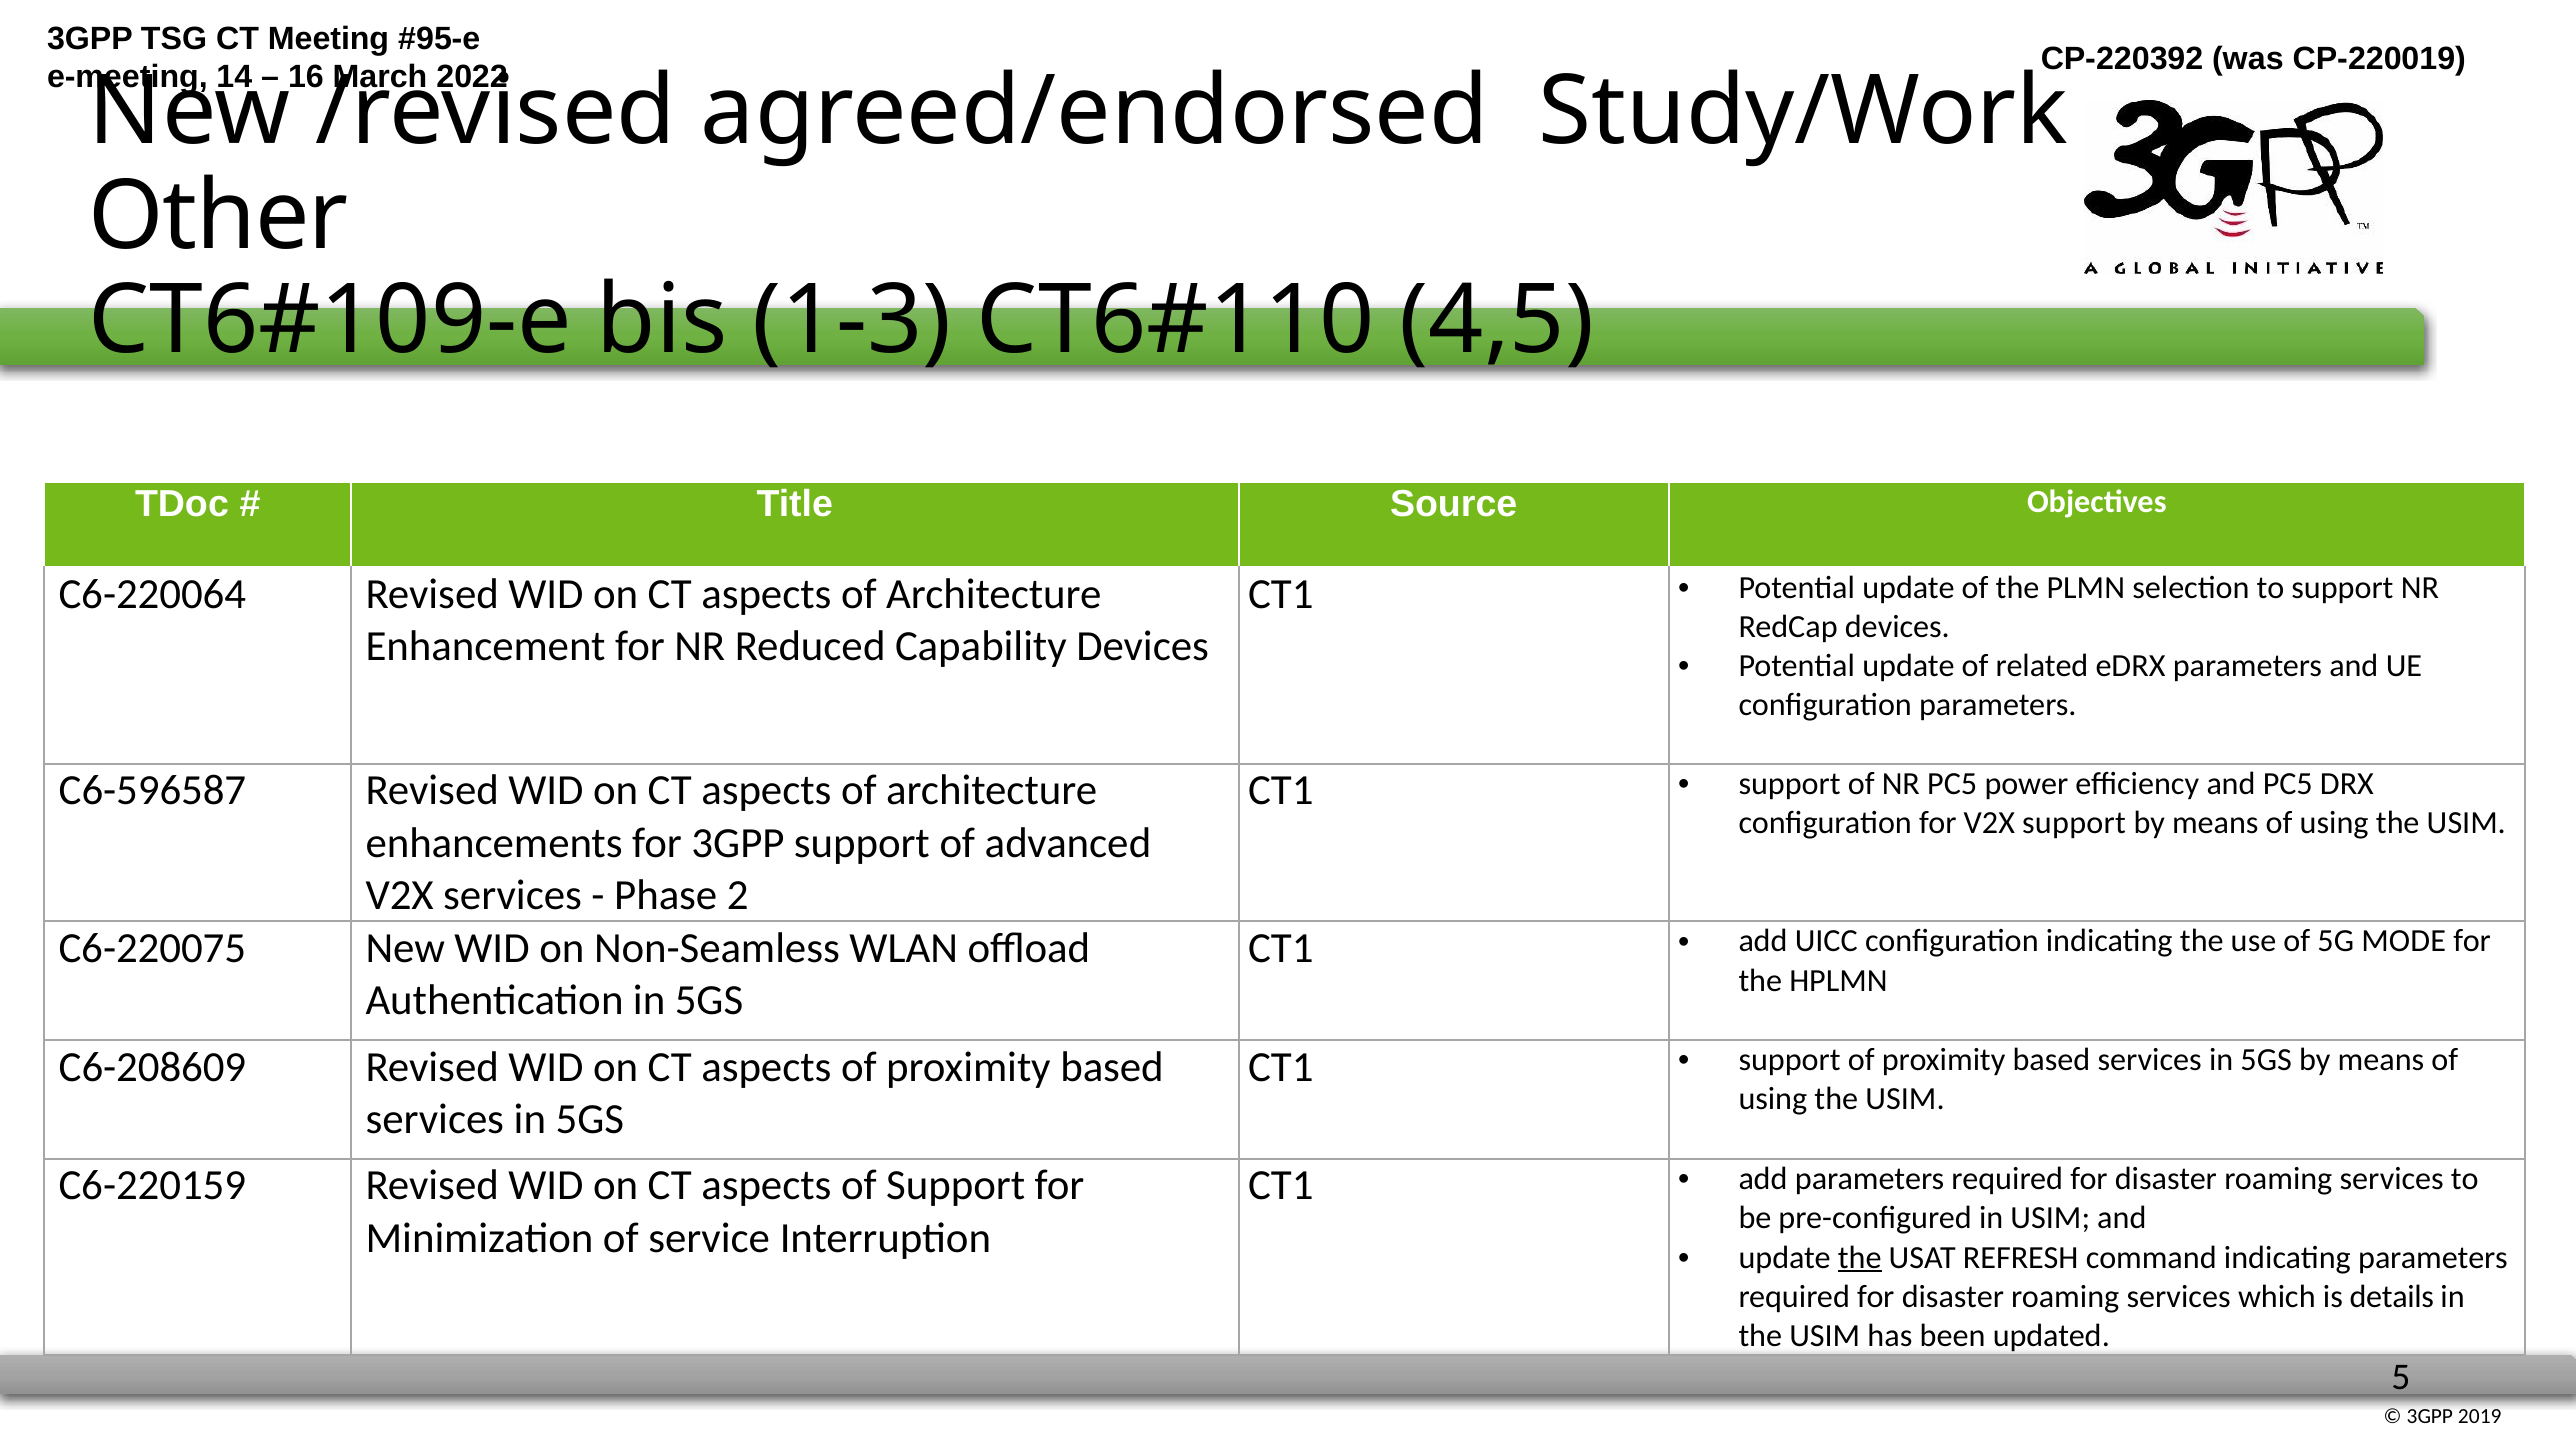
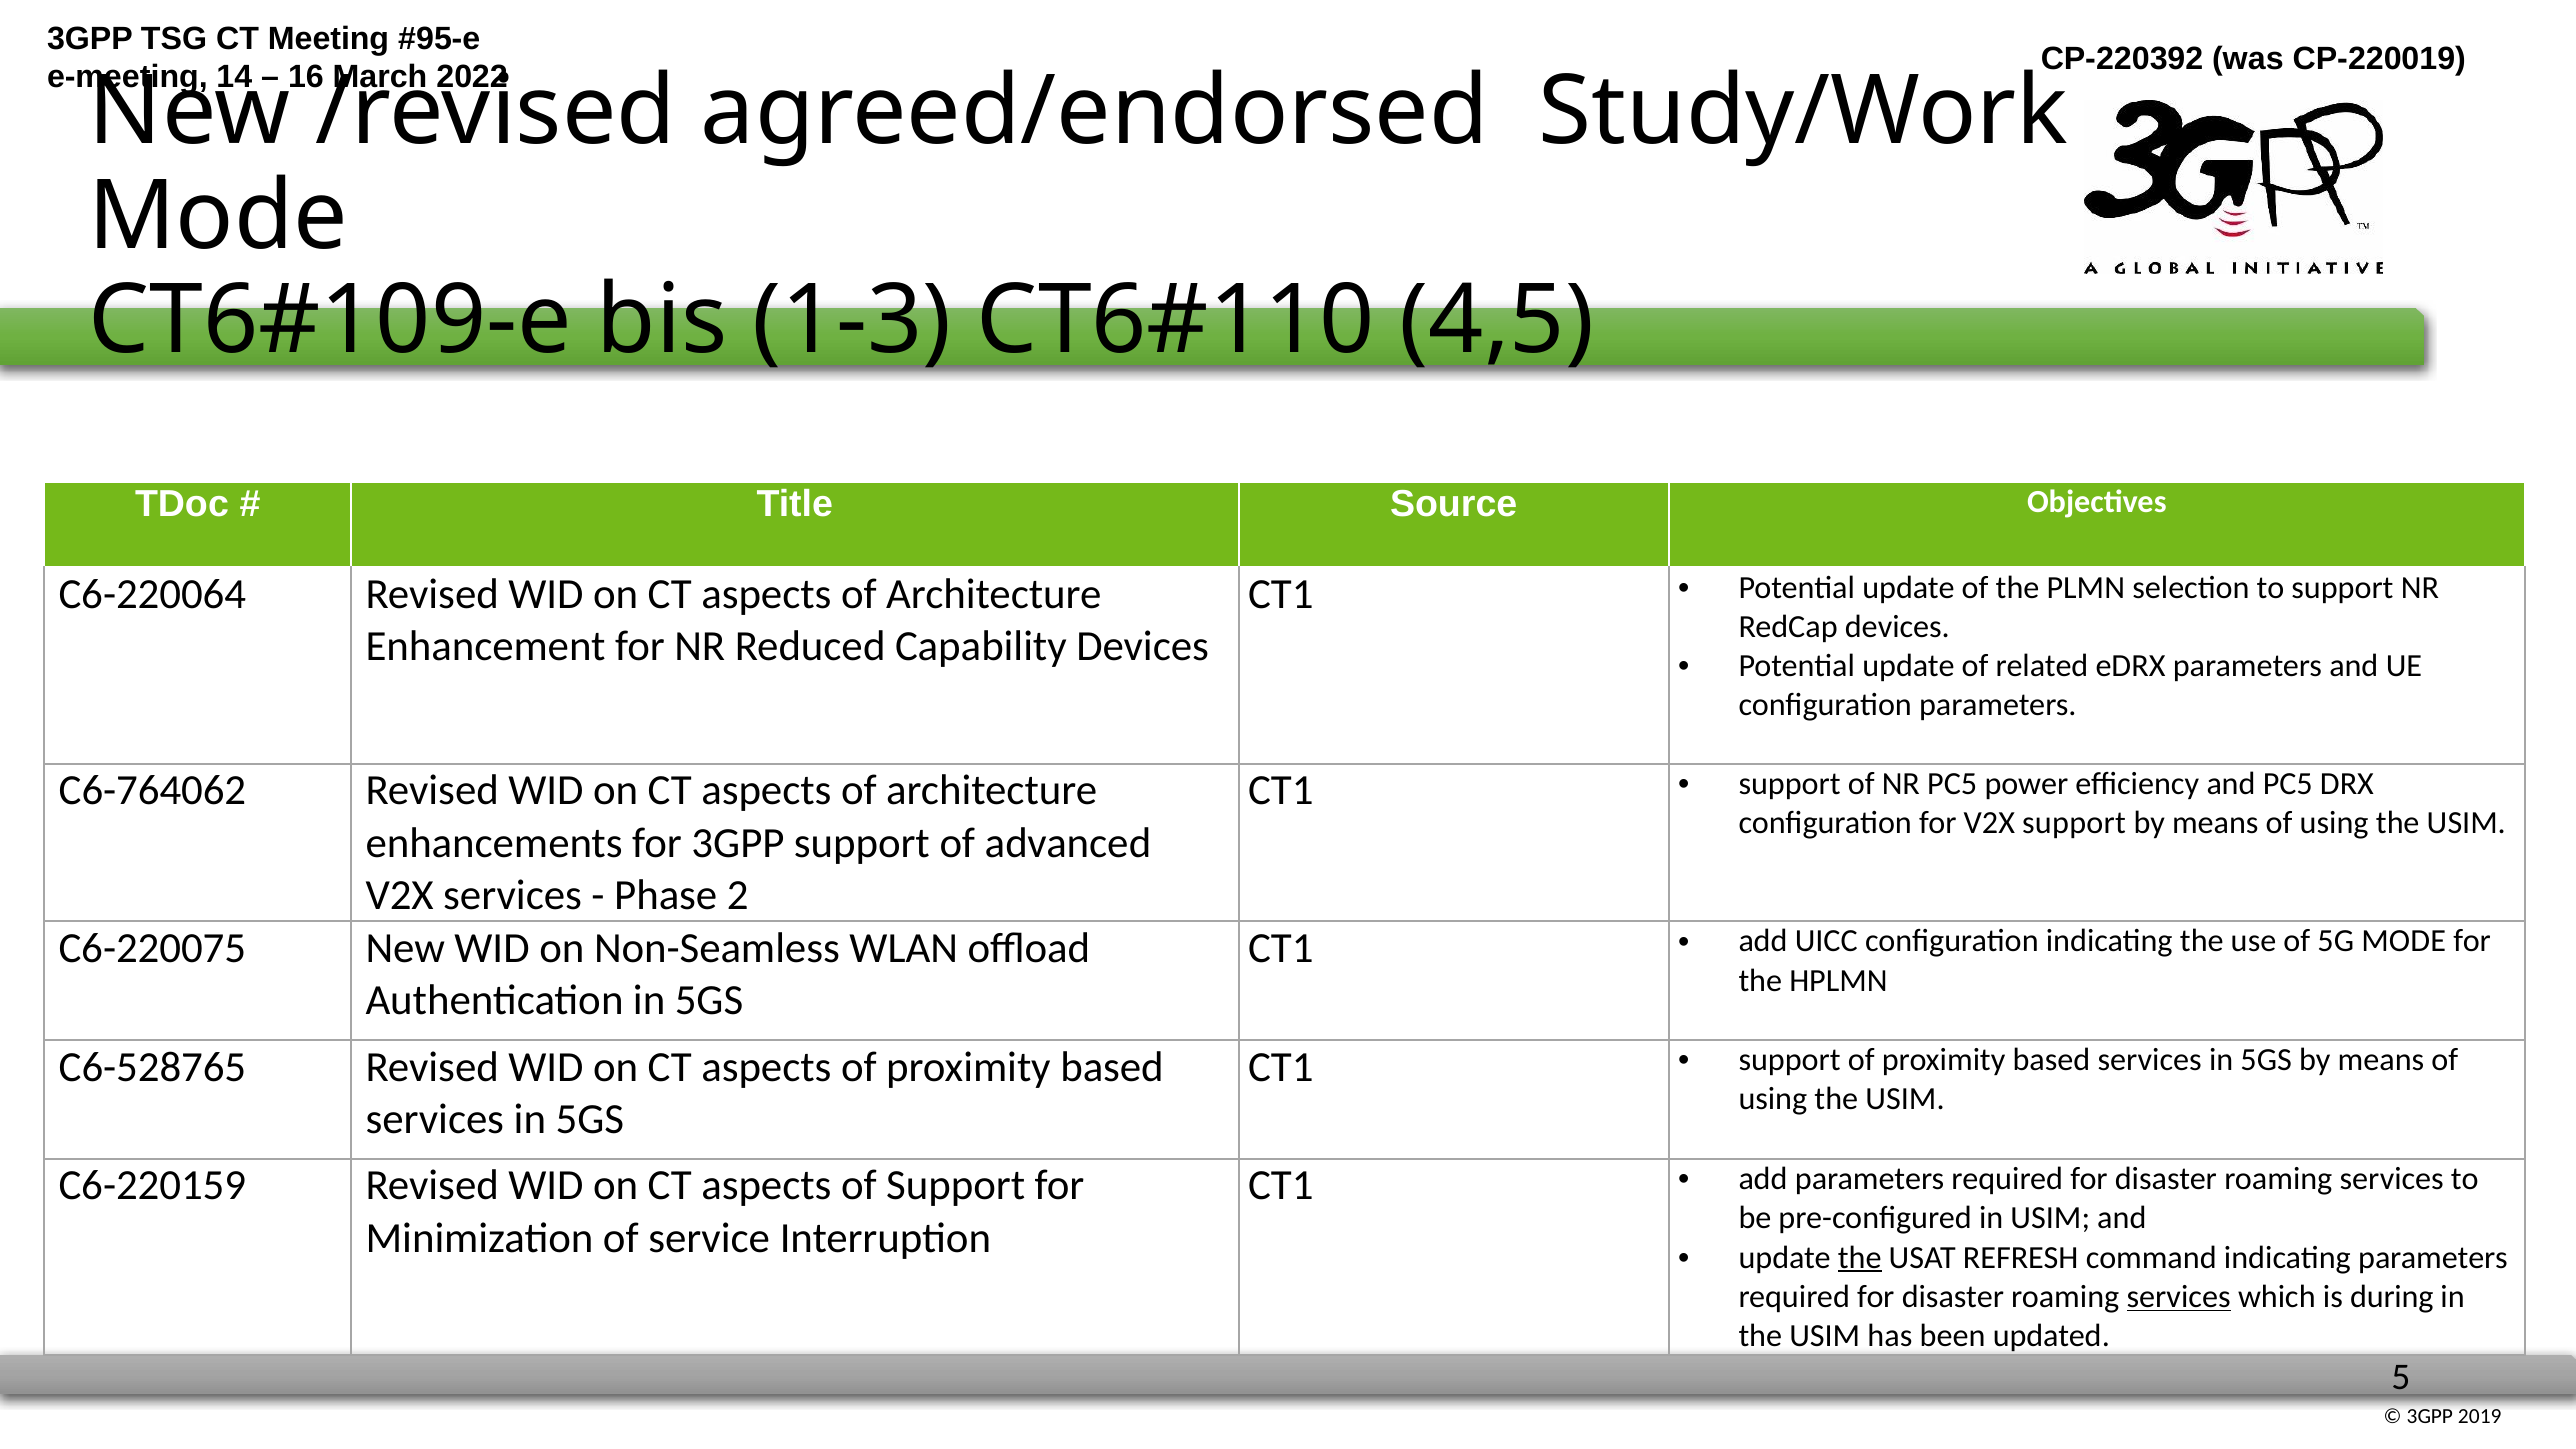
Other at (218, 216): Other -> Mode
C6-596587: C6-596587 -> C6-764062
C6-208609: C6-208609 -> C6-528765
services at (2179, 1297) underline: none -> present
details: details -> during
